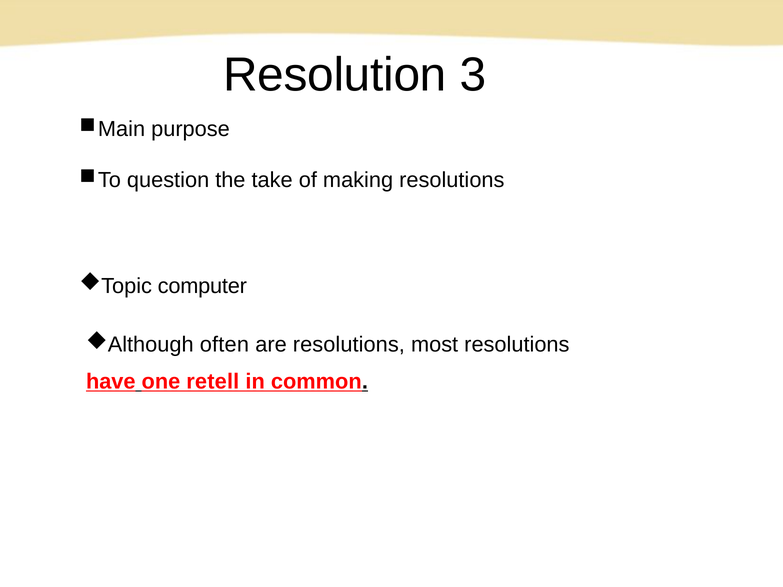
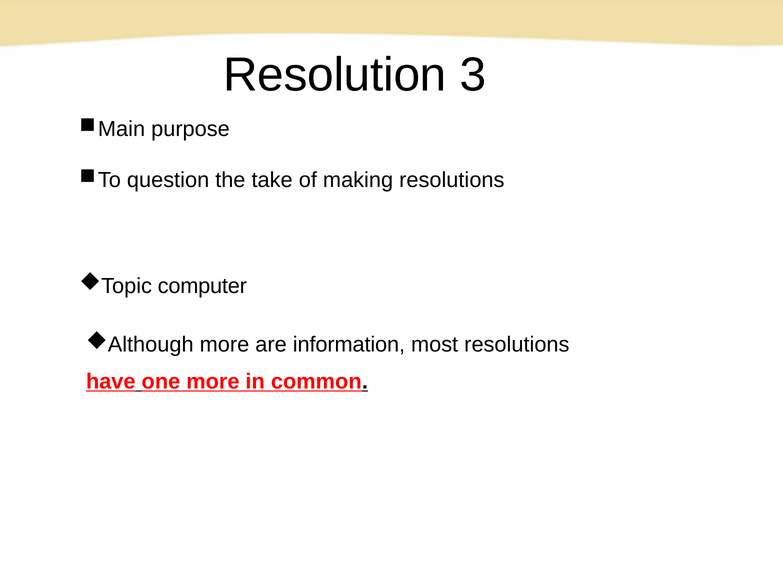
often at (224, 345): often -> more
are resolutions: resolutions -> information
one retell: retell -> more
